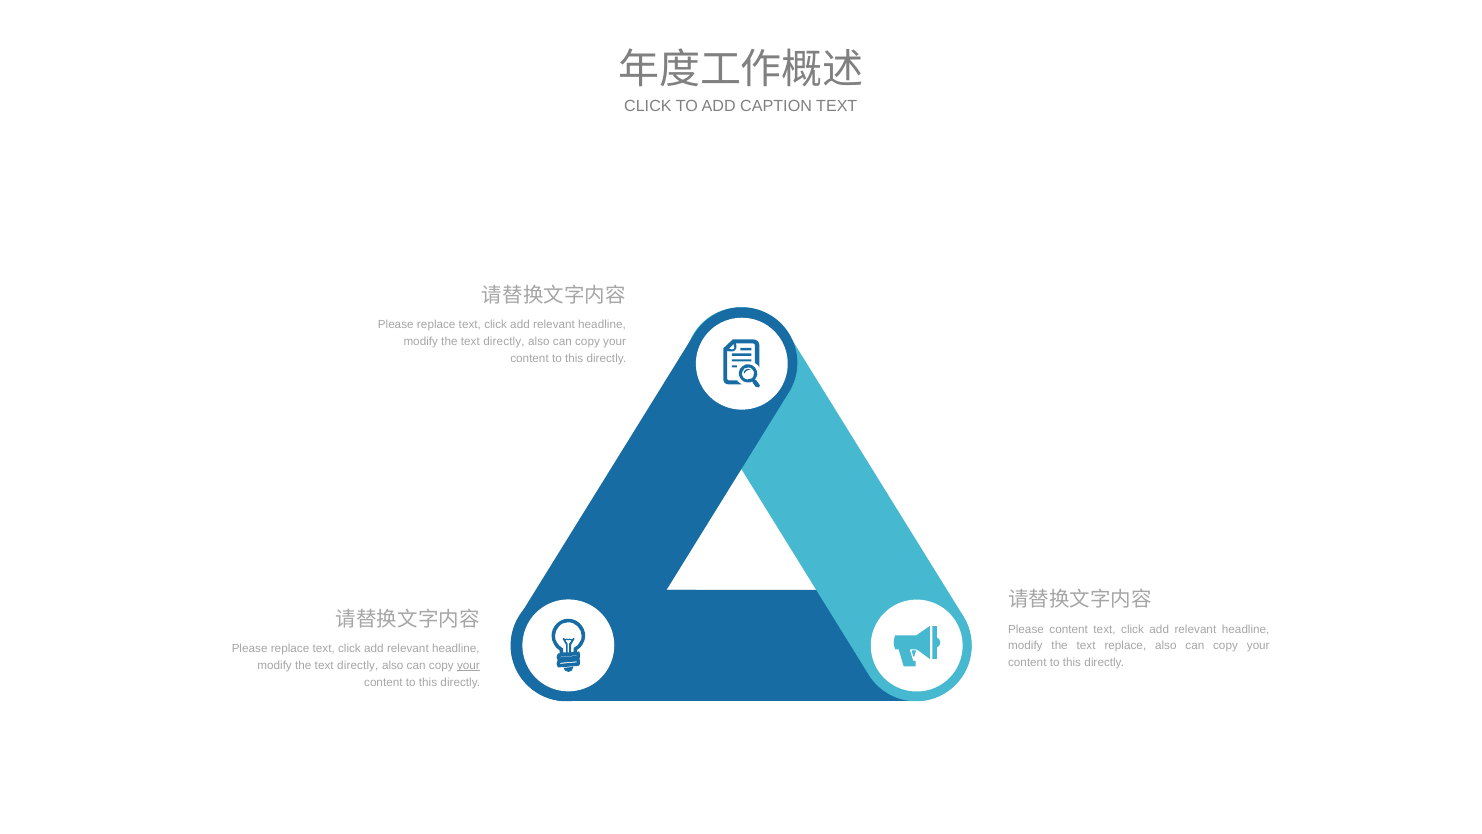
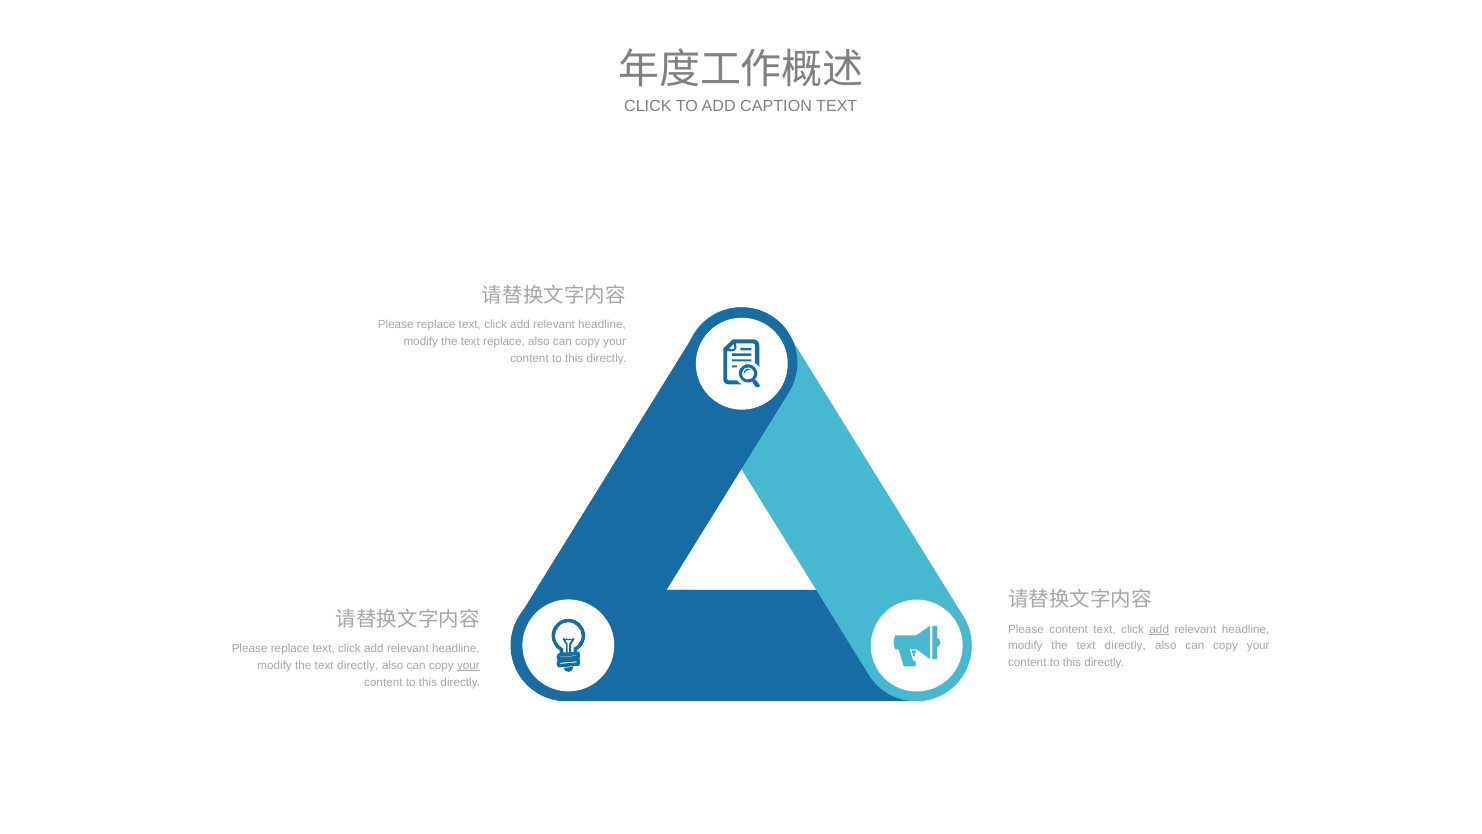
directly at (504, 341): directly -> replace
add at (1159, 629) underline: none -> present
replace at (1125, 646): replace -> directly
